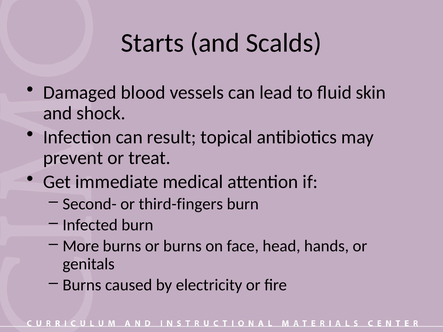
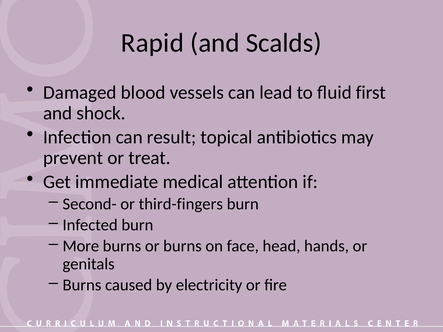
Starts: Starts -> Rapid
skin: skin -> first
